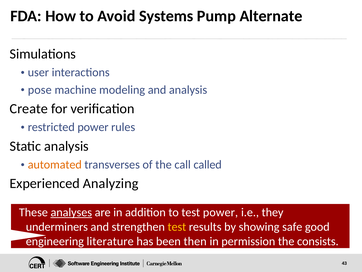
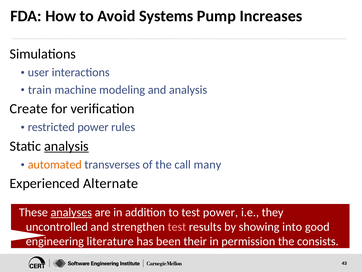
Alternate: Alternate -> Increases
pose: pose -> train
analysis at (66, 146) underline: none -> present
called: called -> many
Analyzing: Analyzing -> Alternate
underminers: underminers -> uncontrolled
test at (177, 226) colour: yellow -> pink
safe: safe -> into
then: then -> their
